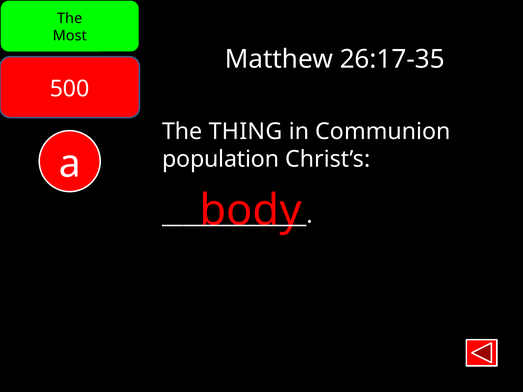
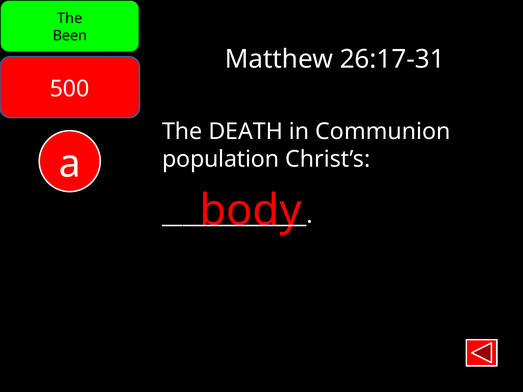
Most: Most -> Been
26:17-35: 26:17-35 -> 26:17-31
THING: THING -> DEATH
